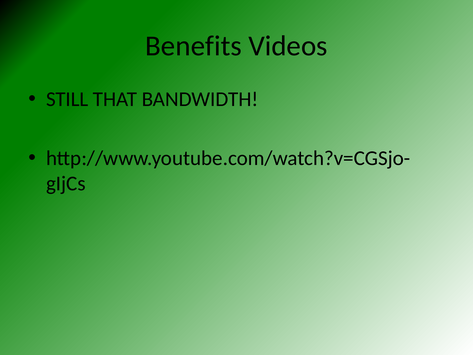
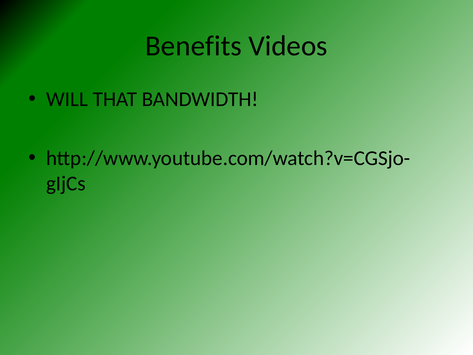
STILL: STILL -> WILL
